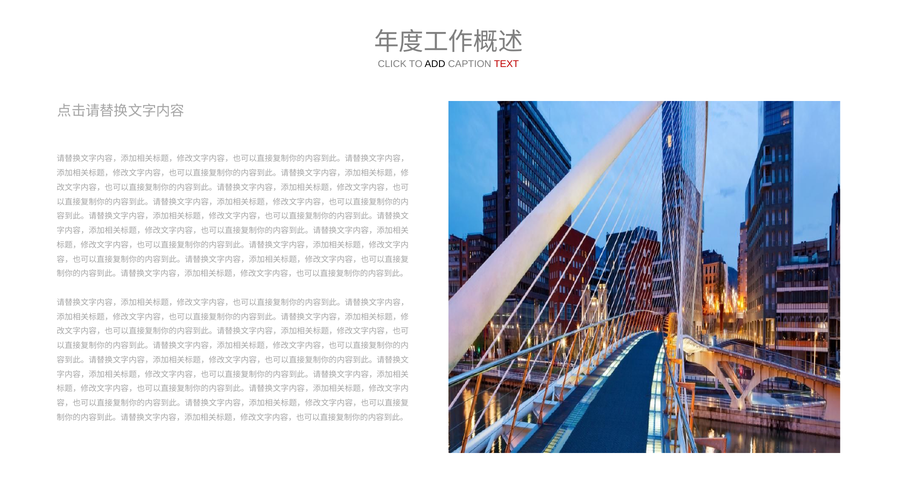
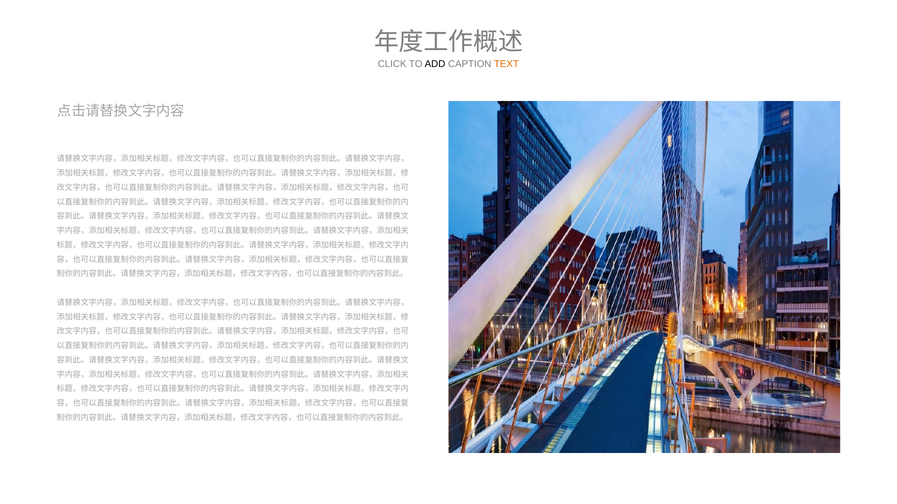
TEXT colour: red -> orange
